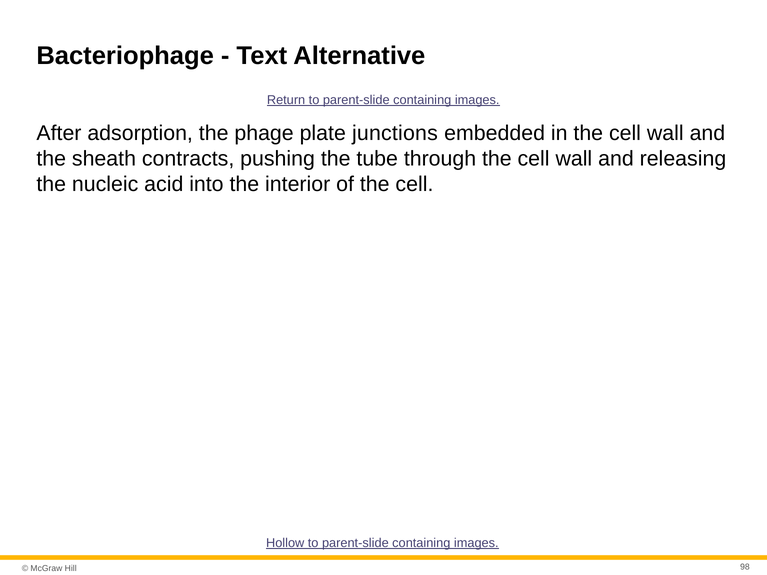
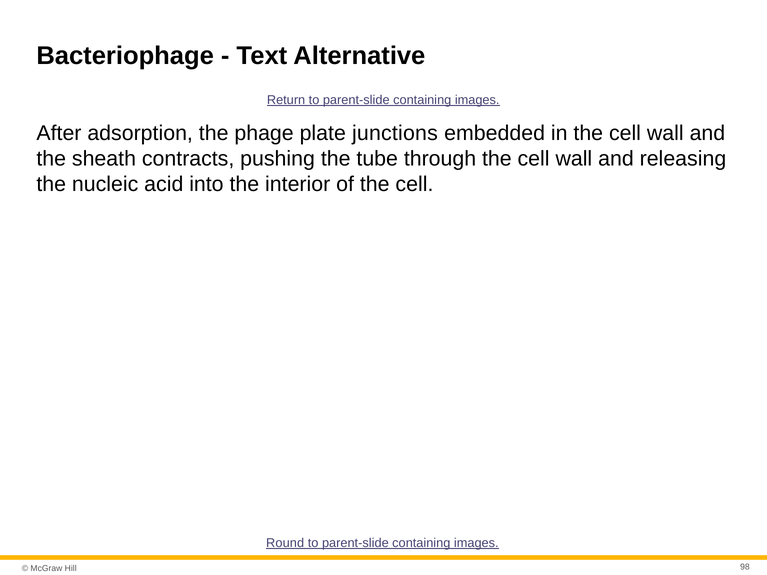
Hollow: Hollow -> Round
